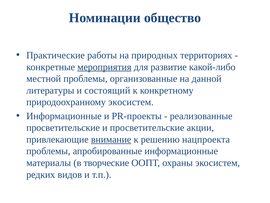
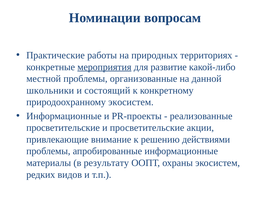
общество: общество -> вопросам
литературы: литературы -> школьники
внимание underline: present -> none
нацпроекта: нацпроекта -> действиями
творческие: творческие -> результату
